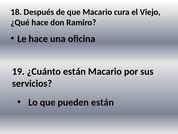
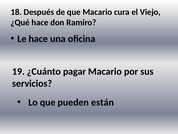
¿Cuánto están: están -> pagar
